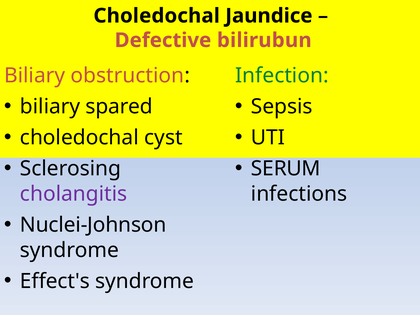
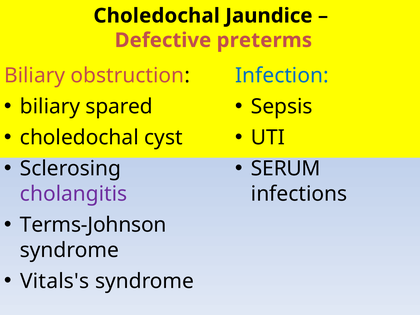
bilirubun: bilirubun -> preterms
Infection colour: green -> blue
Nuclei-Johnson: Nuclei-Johnson -> Terms-Johnson
Effect's: Effect's -> Vitals's
